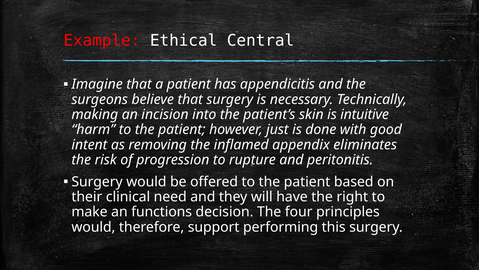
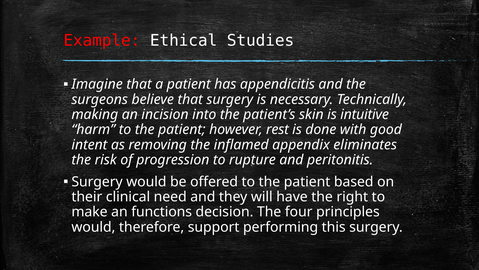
Central: Central -> Studies
just: just -> rest
